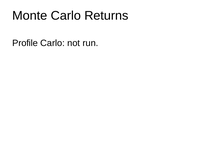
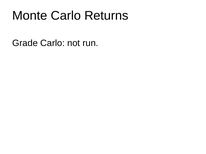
Profile: Profile -> Grade
